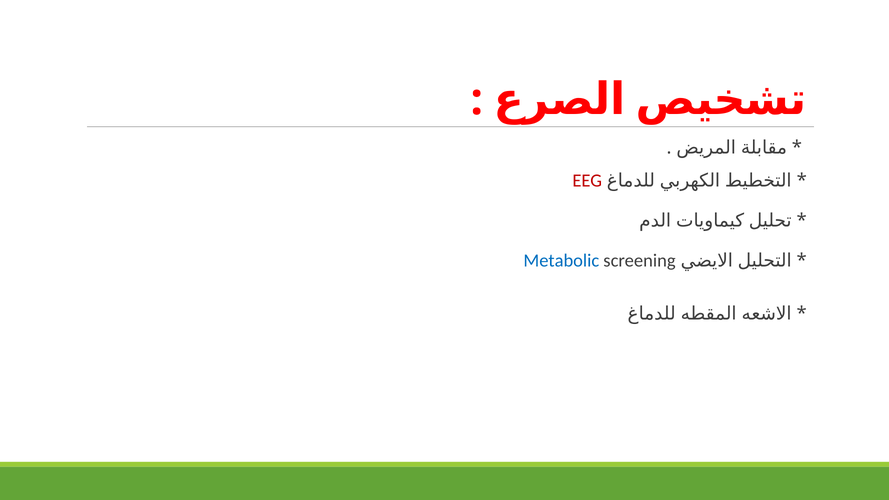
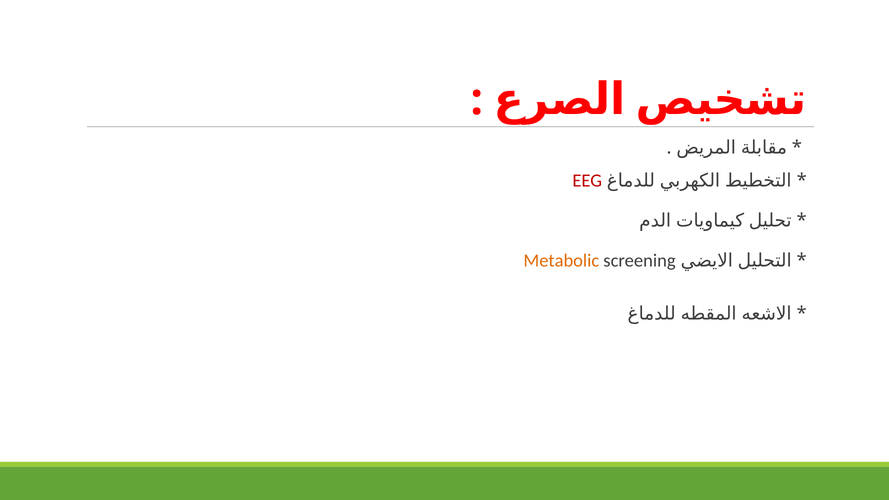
Metabolic colour: blue -> orange
